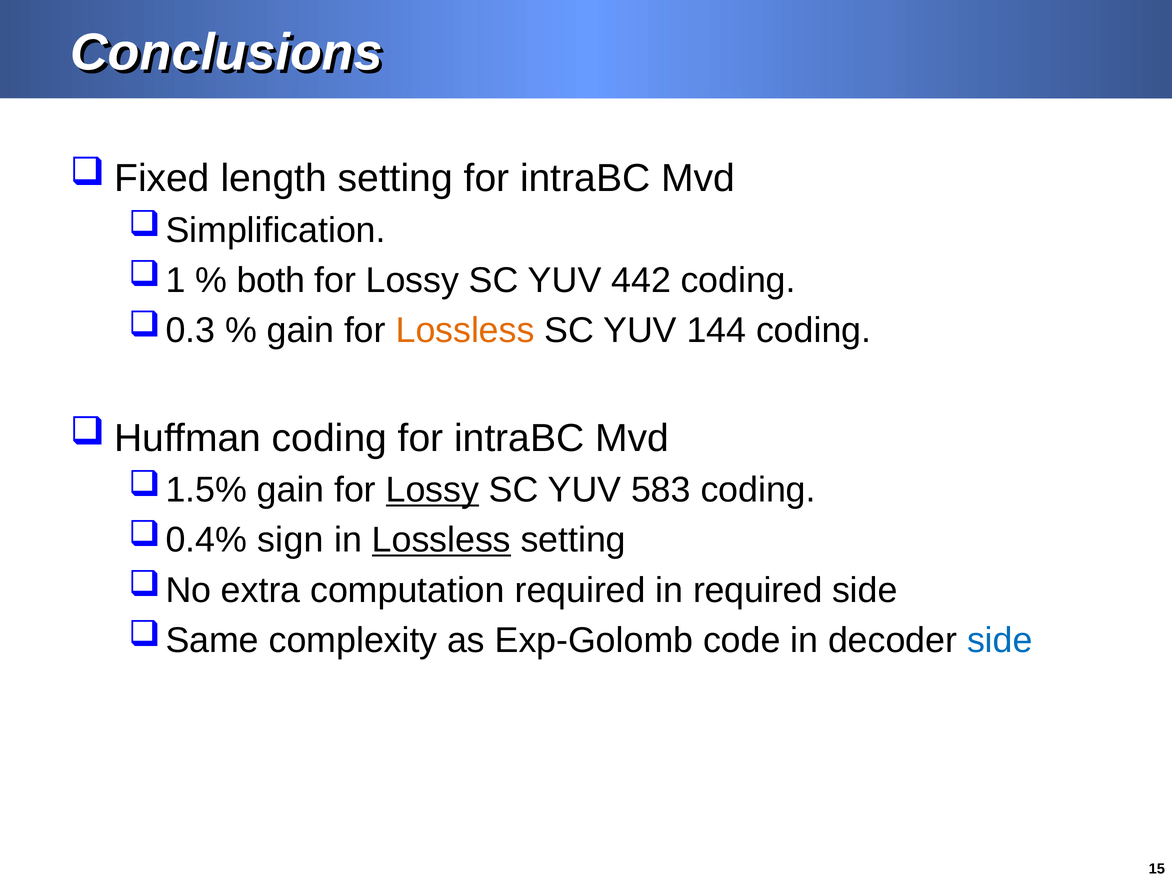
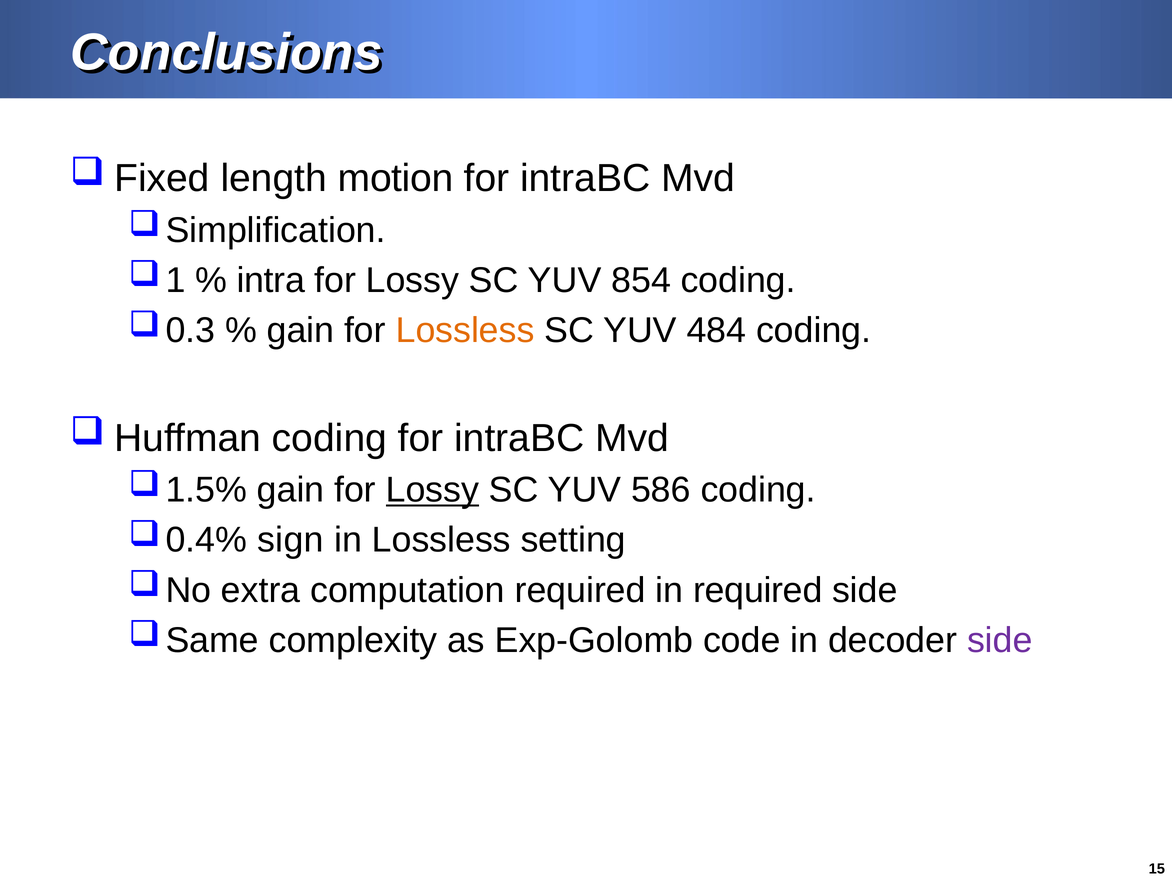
length setting: setting -> motion
both: both -> intra
442: 442 -> 854
144: 144 -> 484
583: 583 -> 586
Lossless at (441, 540) underline: present -> none
side at (1000, 640) colour: blue -> purple
